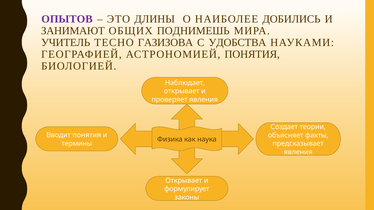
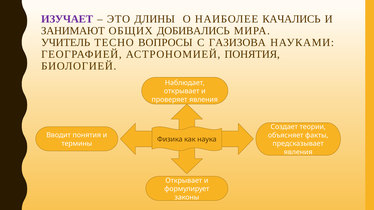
ОПЫТОВ: ОПЫТОВ -> ИЗУЧАЕТ
ДОБИЛИСЬ: ДОБИЛИСЬ -> КАЧАЛИСЬ
ПОДНИМЕШЬ: ПОДНИМЕШЬ -> ДОБИВАЛИСЬ
ГАЗИЗОВА: ГАЗИЗОВА -> ВОПРОСЫ
УДОБСТВА: УДОБСТВА -> ГАЗИЗОВА
